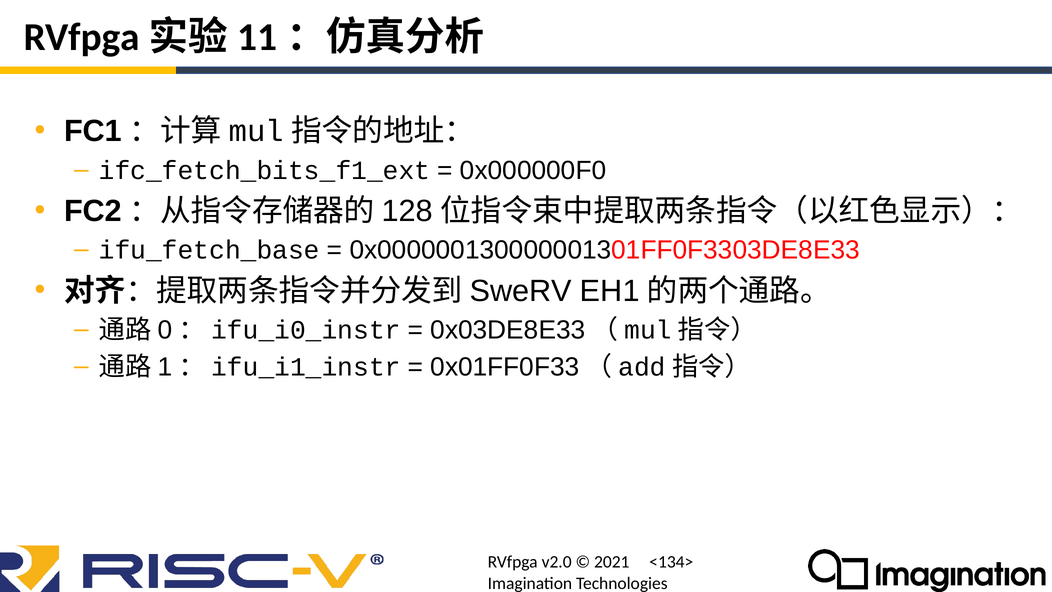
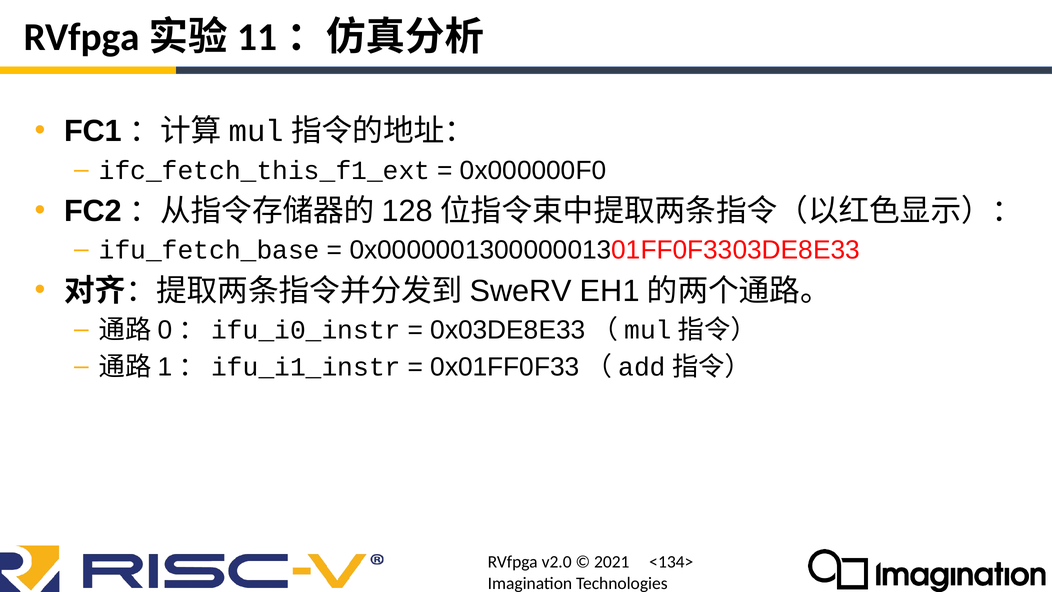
ifc_fetch_bits_f1_ext: ifc_fetch_bits_f1_ext -> ifc_fetch_this_f1_ext
